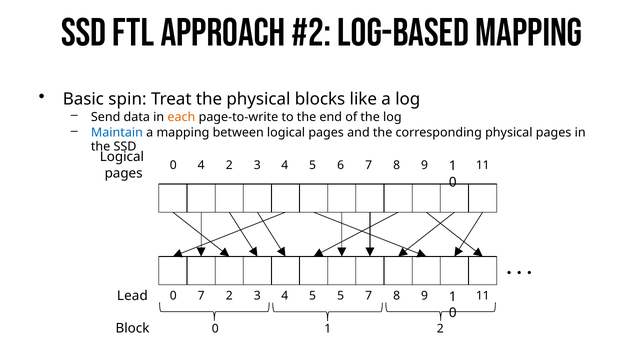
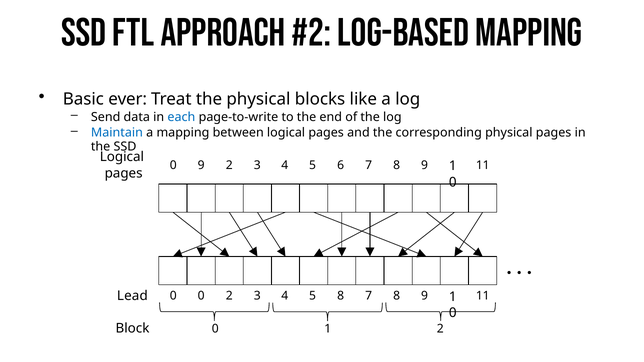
spin: spin -> ever
each colour: orange -> blue
0 4: 4 -> 9
0 7: 7 -> 0
5 5: 5 -> 8
